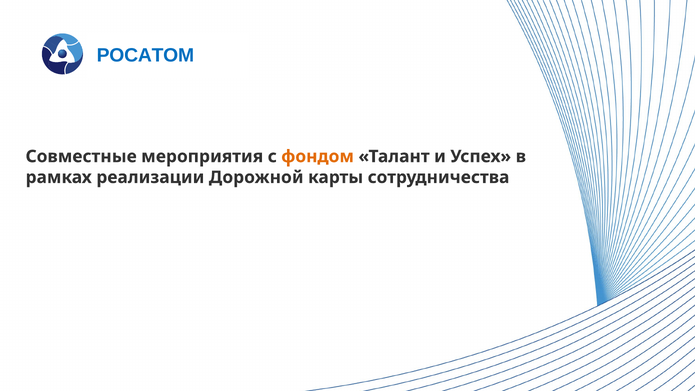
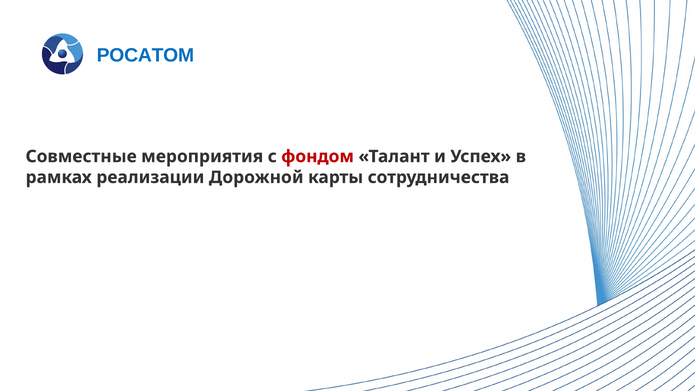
фондом colour: orange -> red
